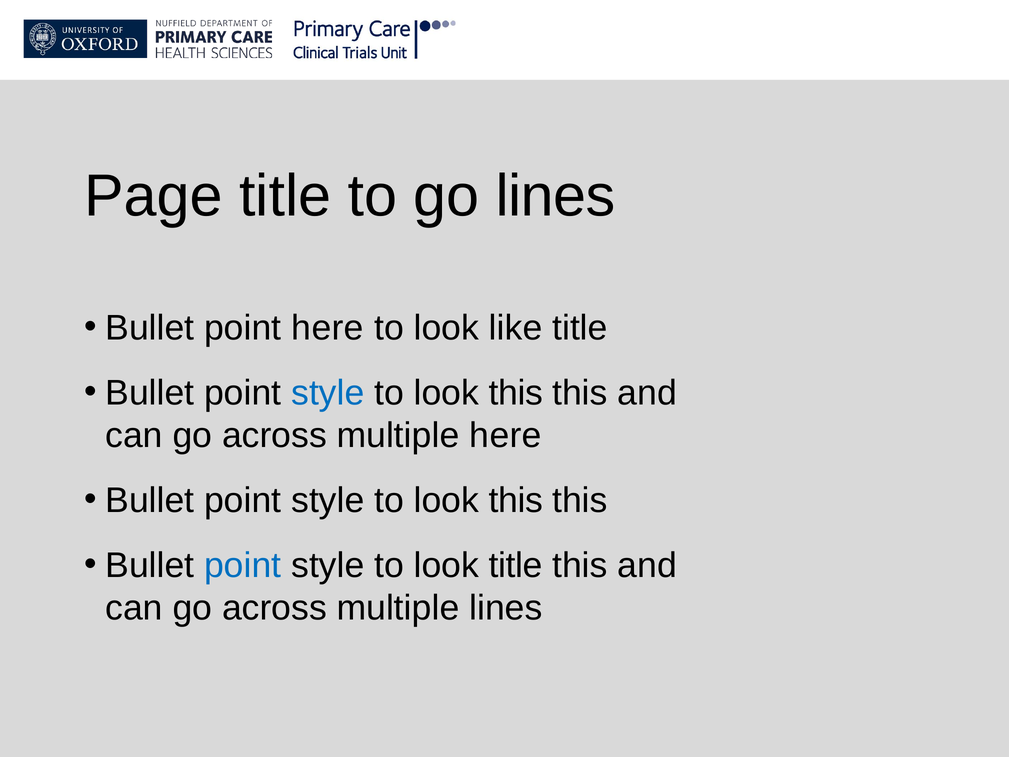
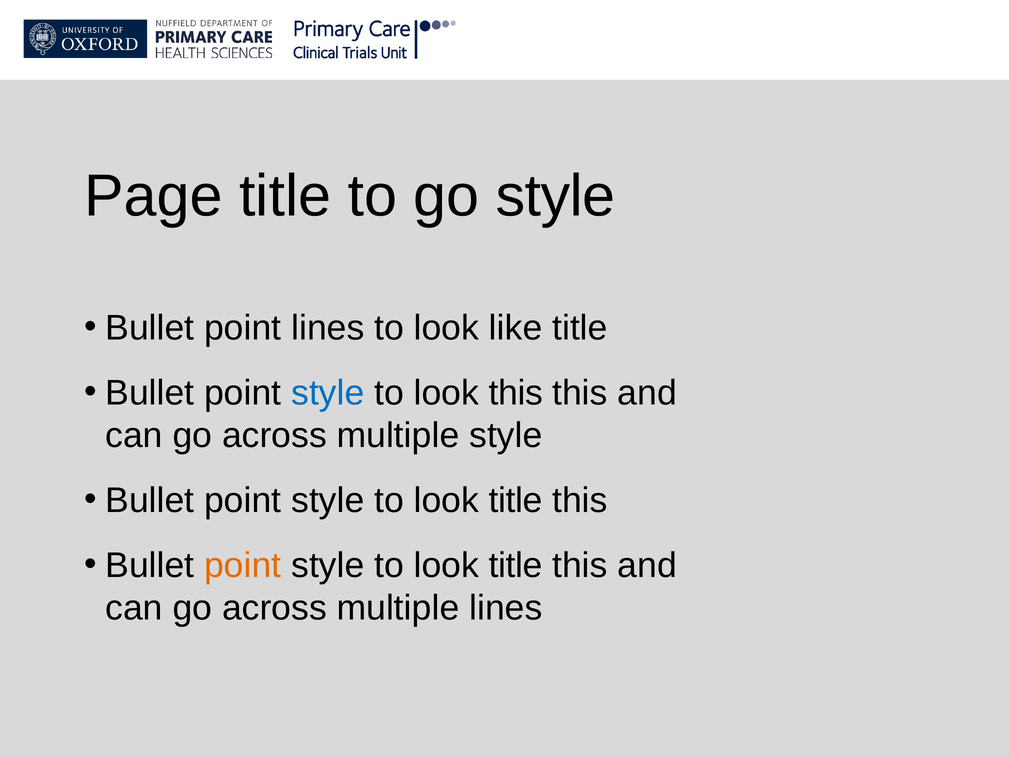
go lines: lines -> style
point here: here -> lines
multiple here: here -> style
this at (516, 501): this -> title
point at (243, 566) colour: blue -> orange
